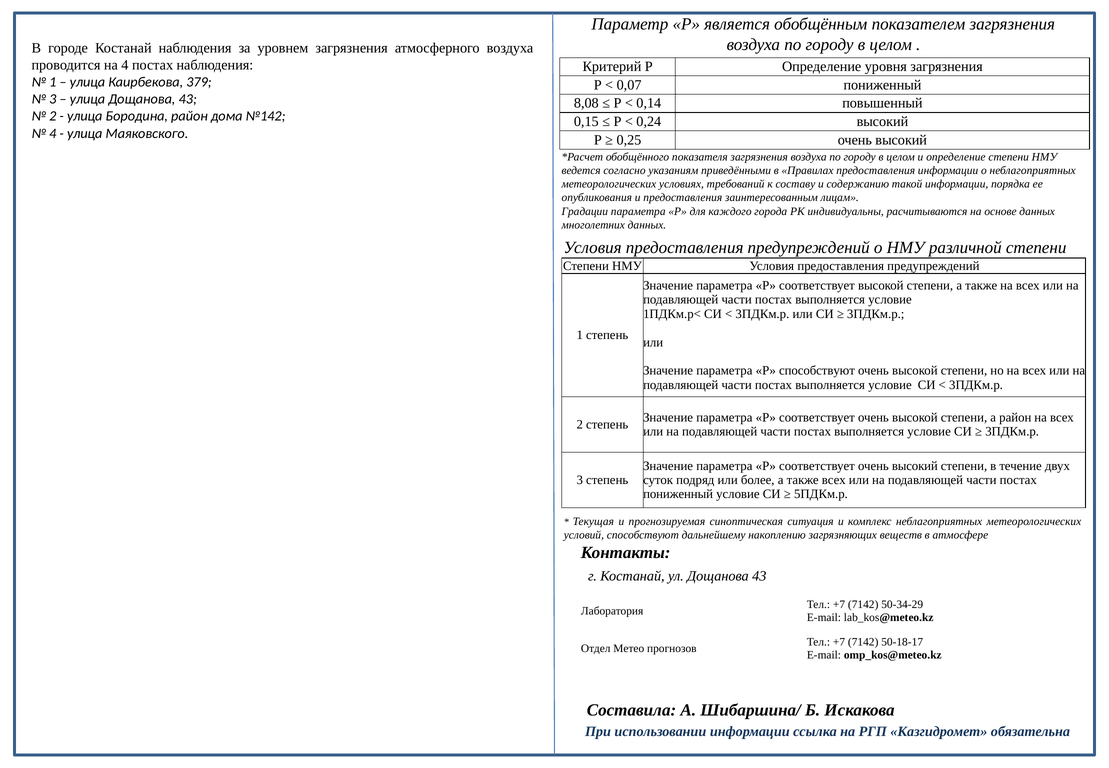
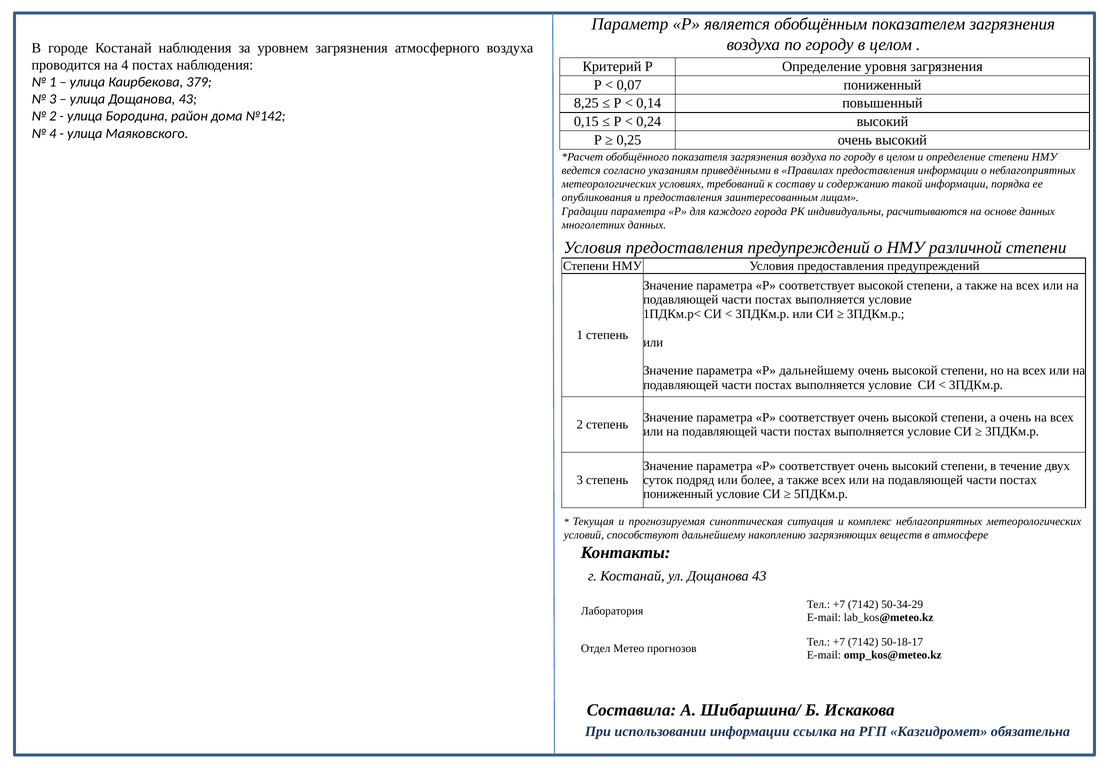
8,08: 8,08 -> 8,25
Р способствуют: способствуют -> дальнейшему
а район: район -> очень
